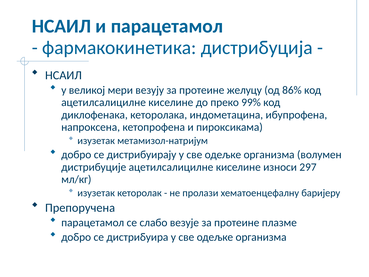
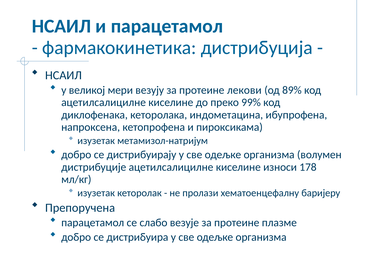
желуцу: желуцу -> лекови
86%: 86% -> 89%
297: 297 -> 178
